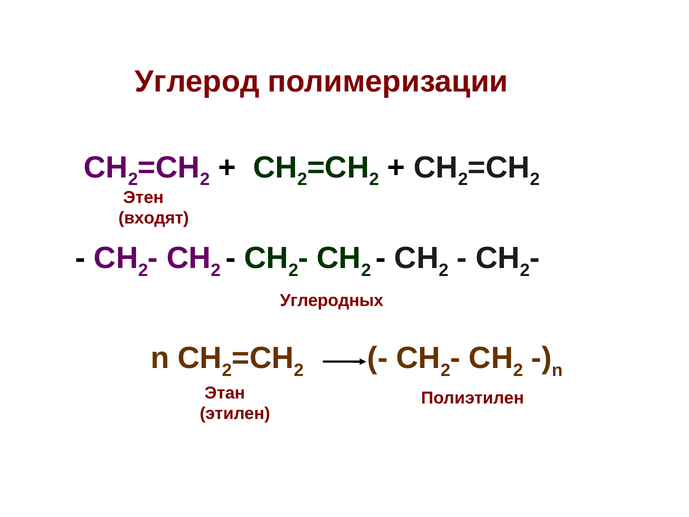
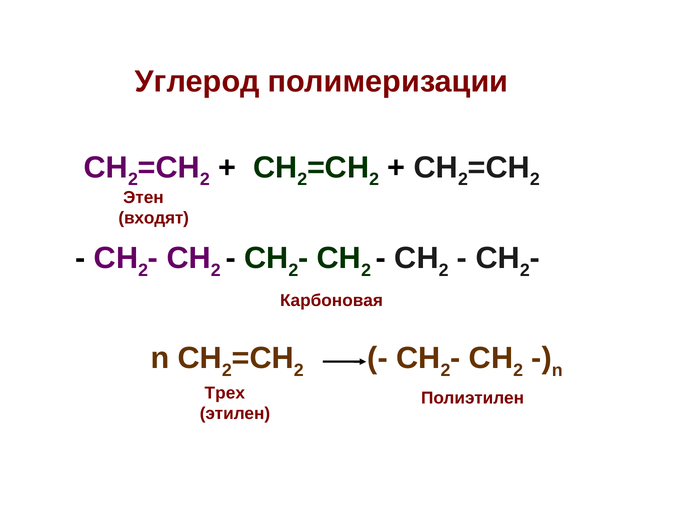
Углеродных: Углеродных -> Карбоновая
Этан: Этан -> Трех
